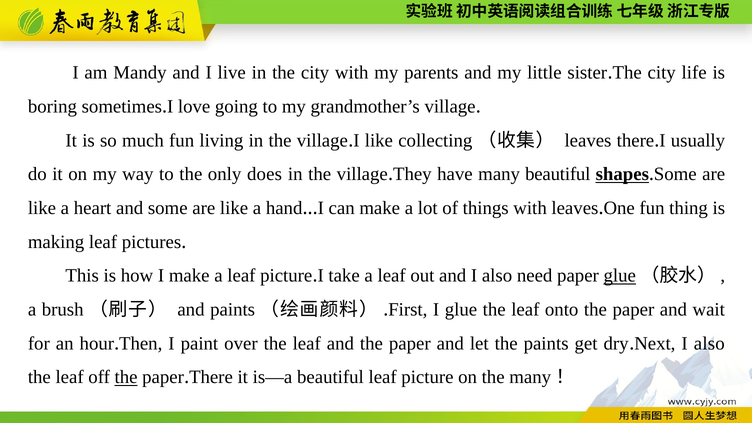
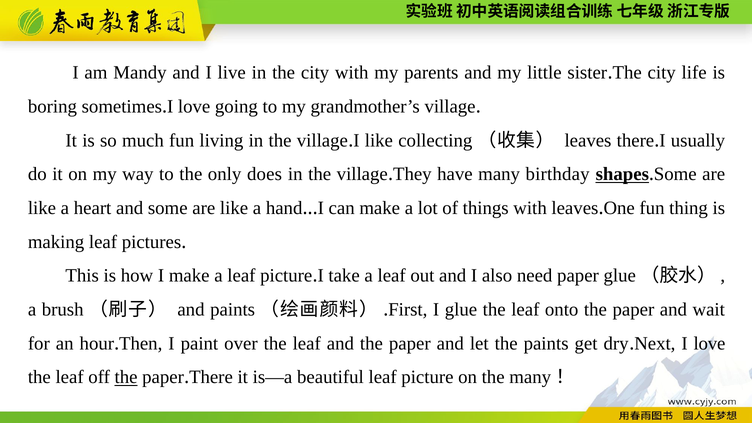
many beautiful: beautiful -> birthday
glue at (620, 276) underline: present -> none
also at (709, 344): also -> love
